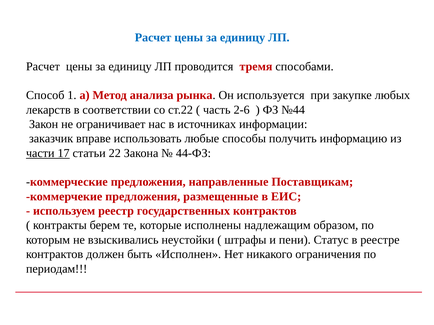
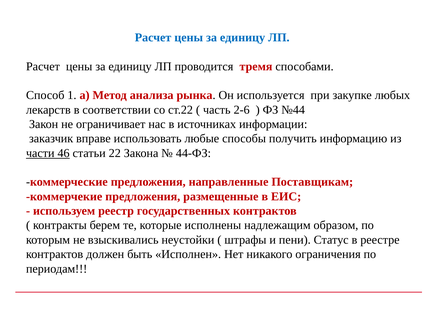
17: 17 -> 46
